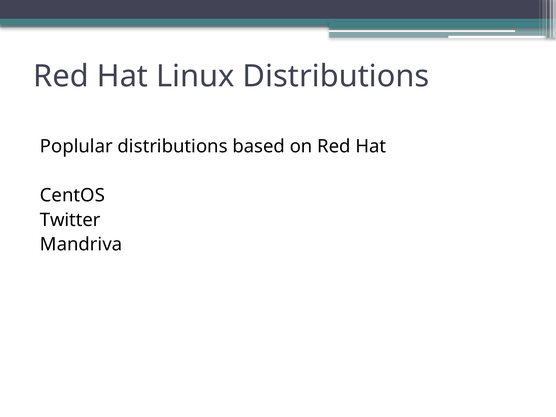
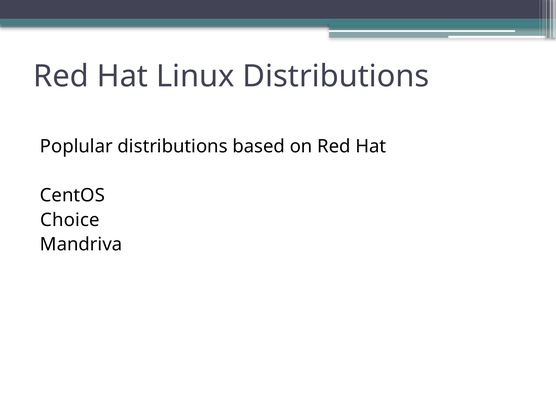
Twitter: Twitter -> Choice
